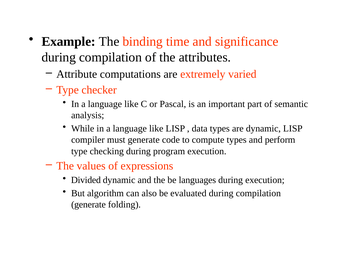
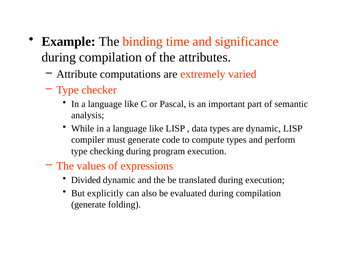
languages: languages -> translated
algorithm: algorithm -> explicitly
